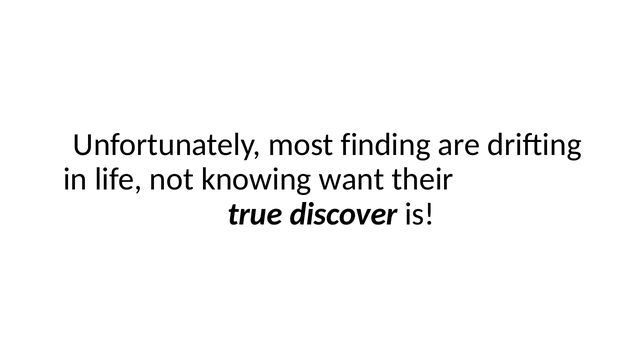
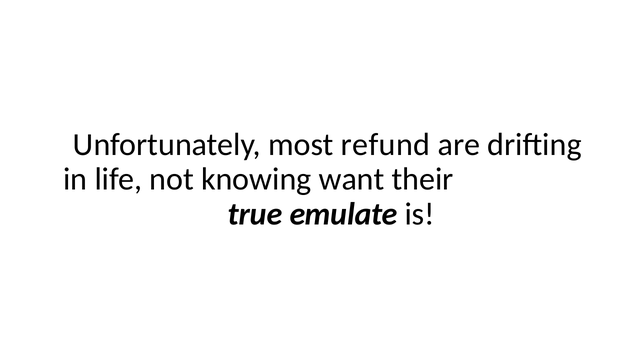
finding: finding -> refund
discover: discover -> emulate
